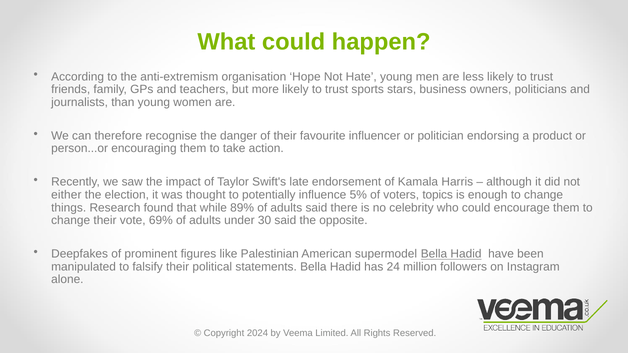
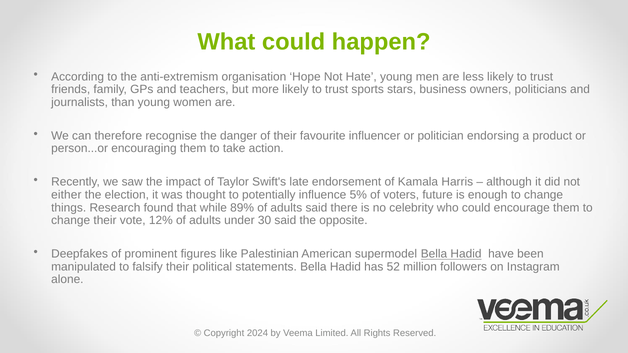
topics: topics -> future
69%: 69% -> 12%
24: 24 -> 52
